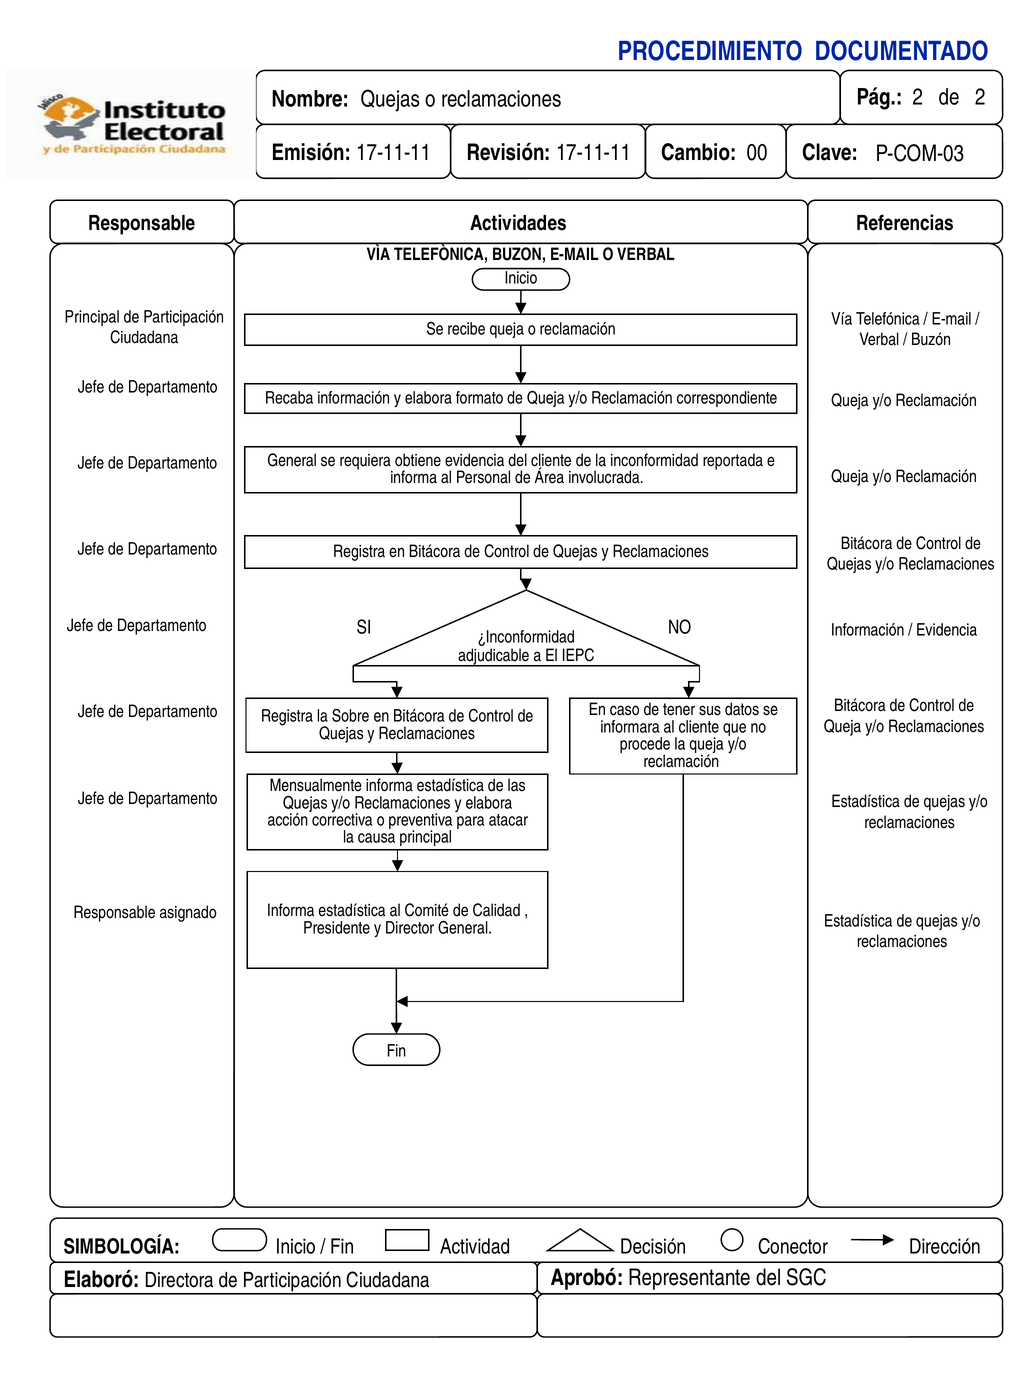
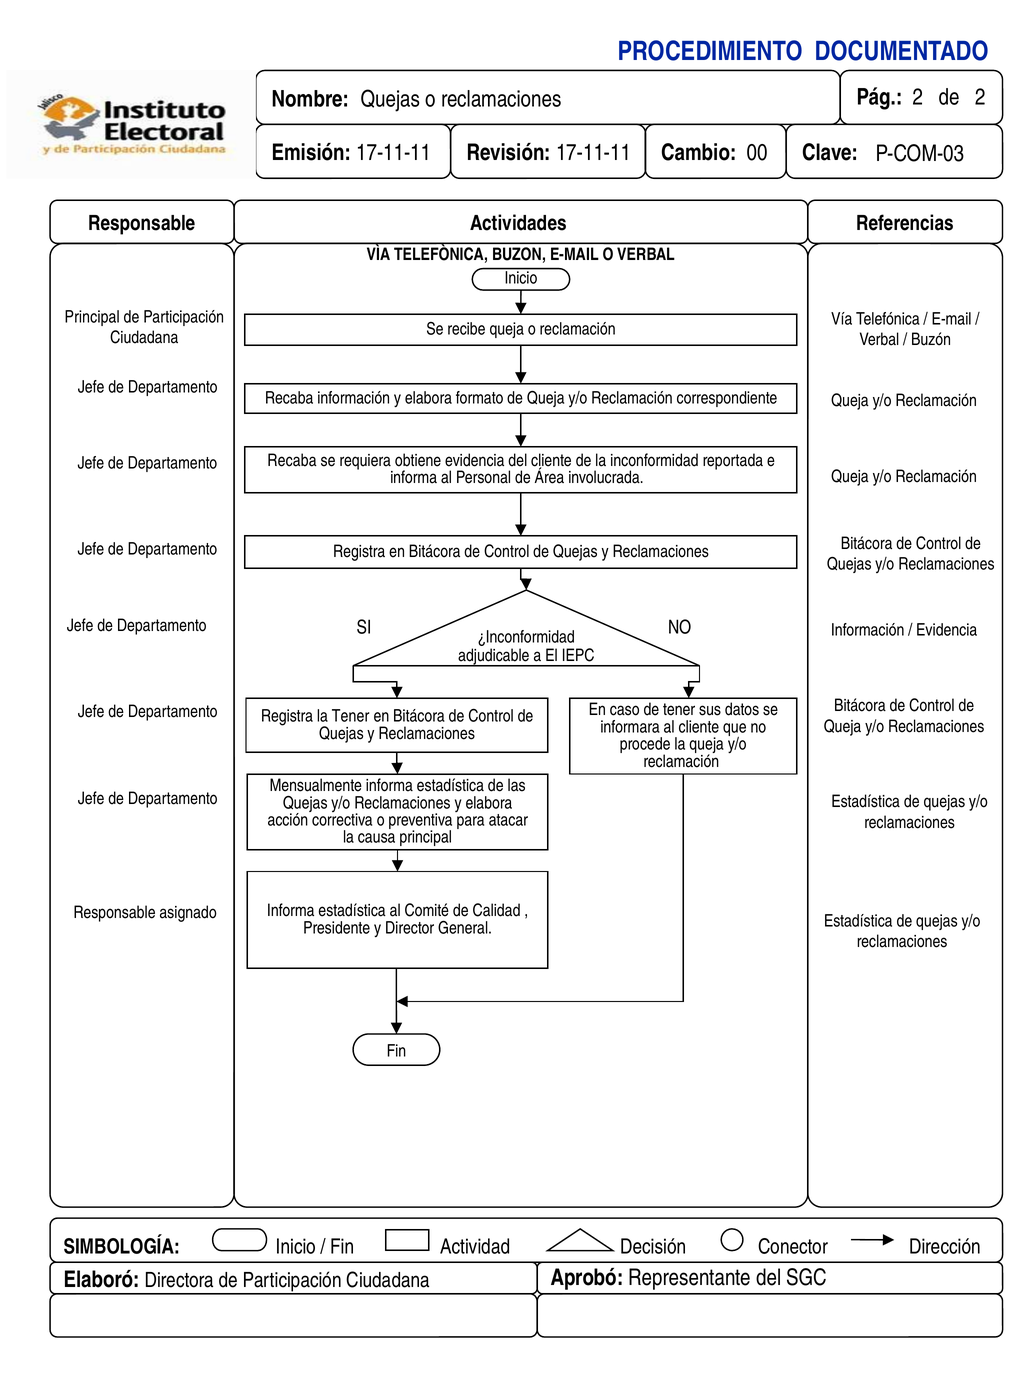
General at (292, 460): General -> Recaba
la Sobre: Sobre -> Tener
